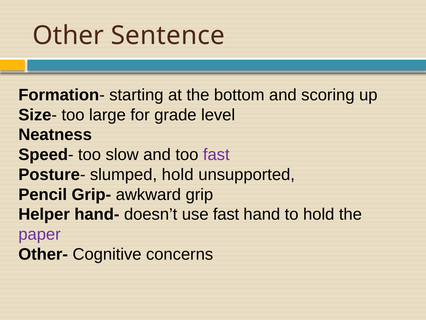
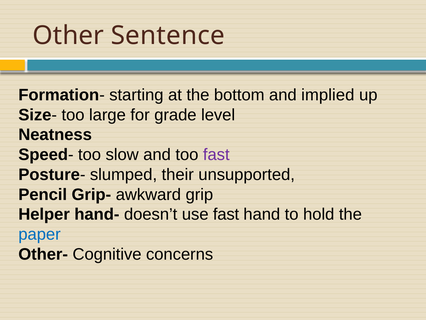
scoring: scoring -> implied
slumped hold: hold -> their
paper colour: purple -> blue
